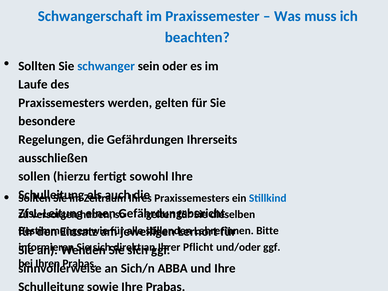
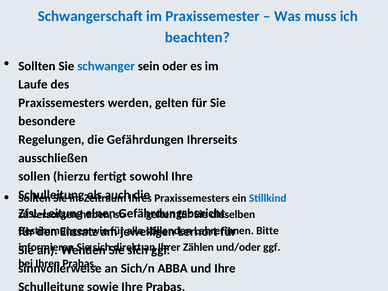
Pflicht: Pflicht -> Zählen
